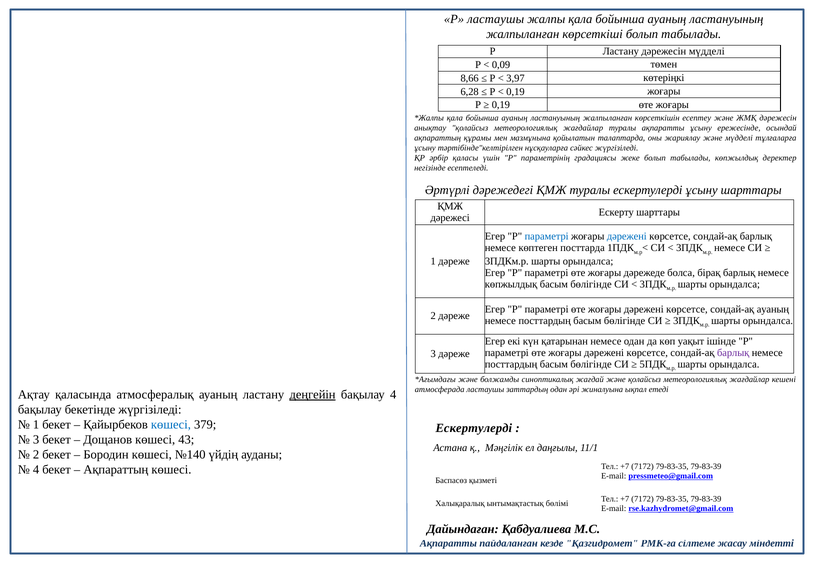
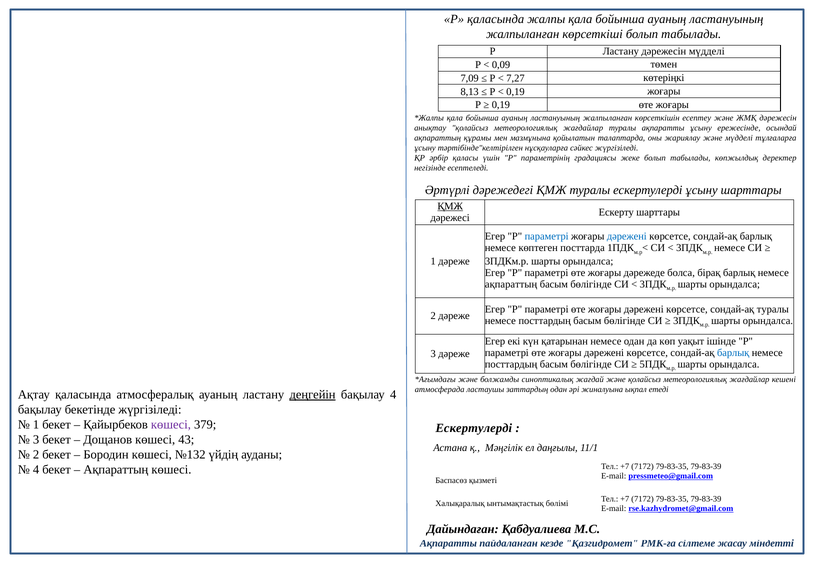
Р ластаушы: ластаушы -> қаласында
8,66: 8,66 -> 7,09
3,97: 3,97 -> 7,27
6,28: 6,28 -> 8,13
ҚМЖ at (450, 207) underline: none -> present
көпжылдық at (511, 284): көпжылдық -> ақпараттың
сондай-ақ ауаның: ауаның -> туралы
барлық at (733, 353) colour: purple -> blue
көшесі at (171, 425) colour: blue -> purple
№140: №140 -> №132
